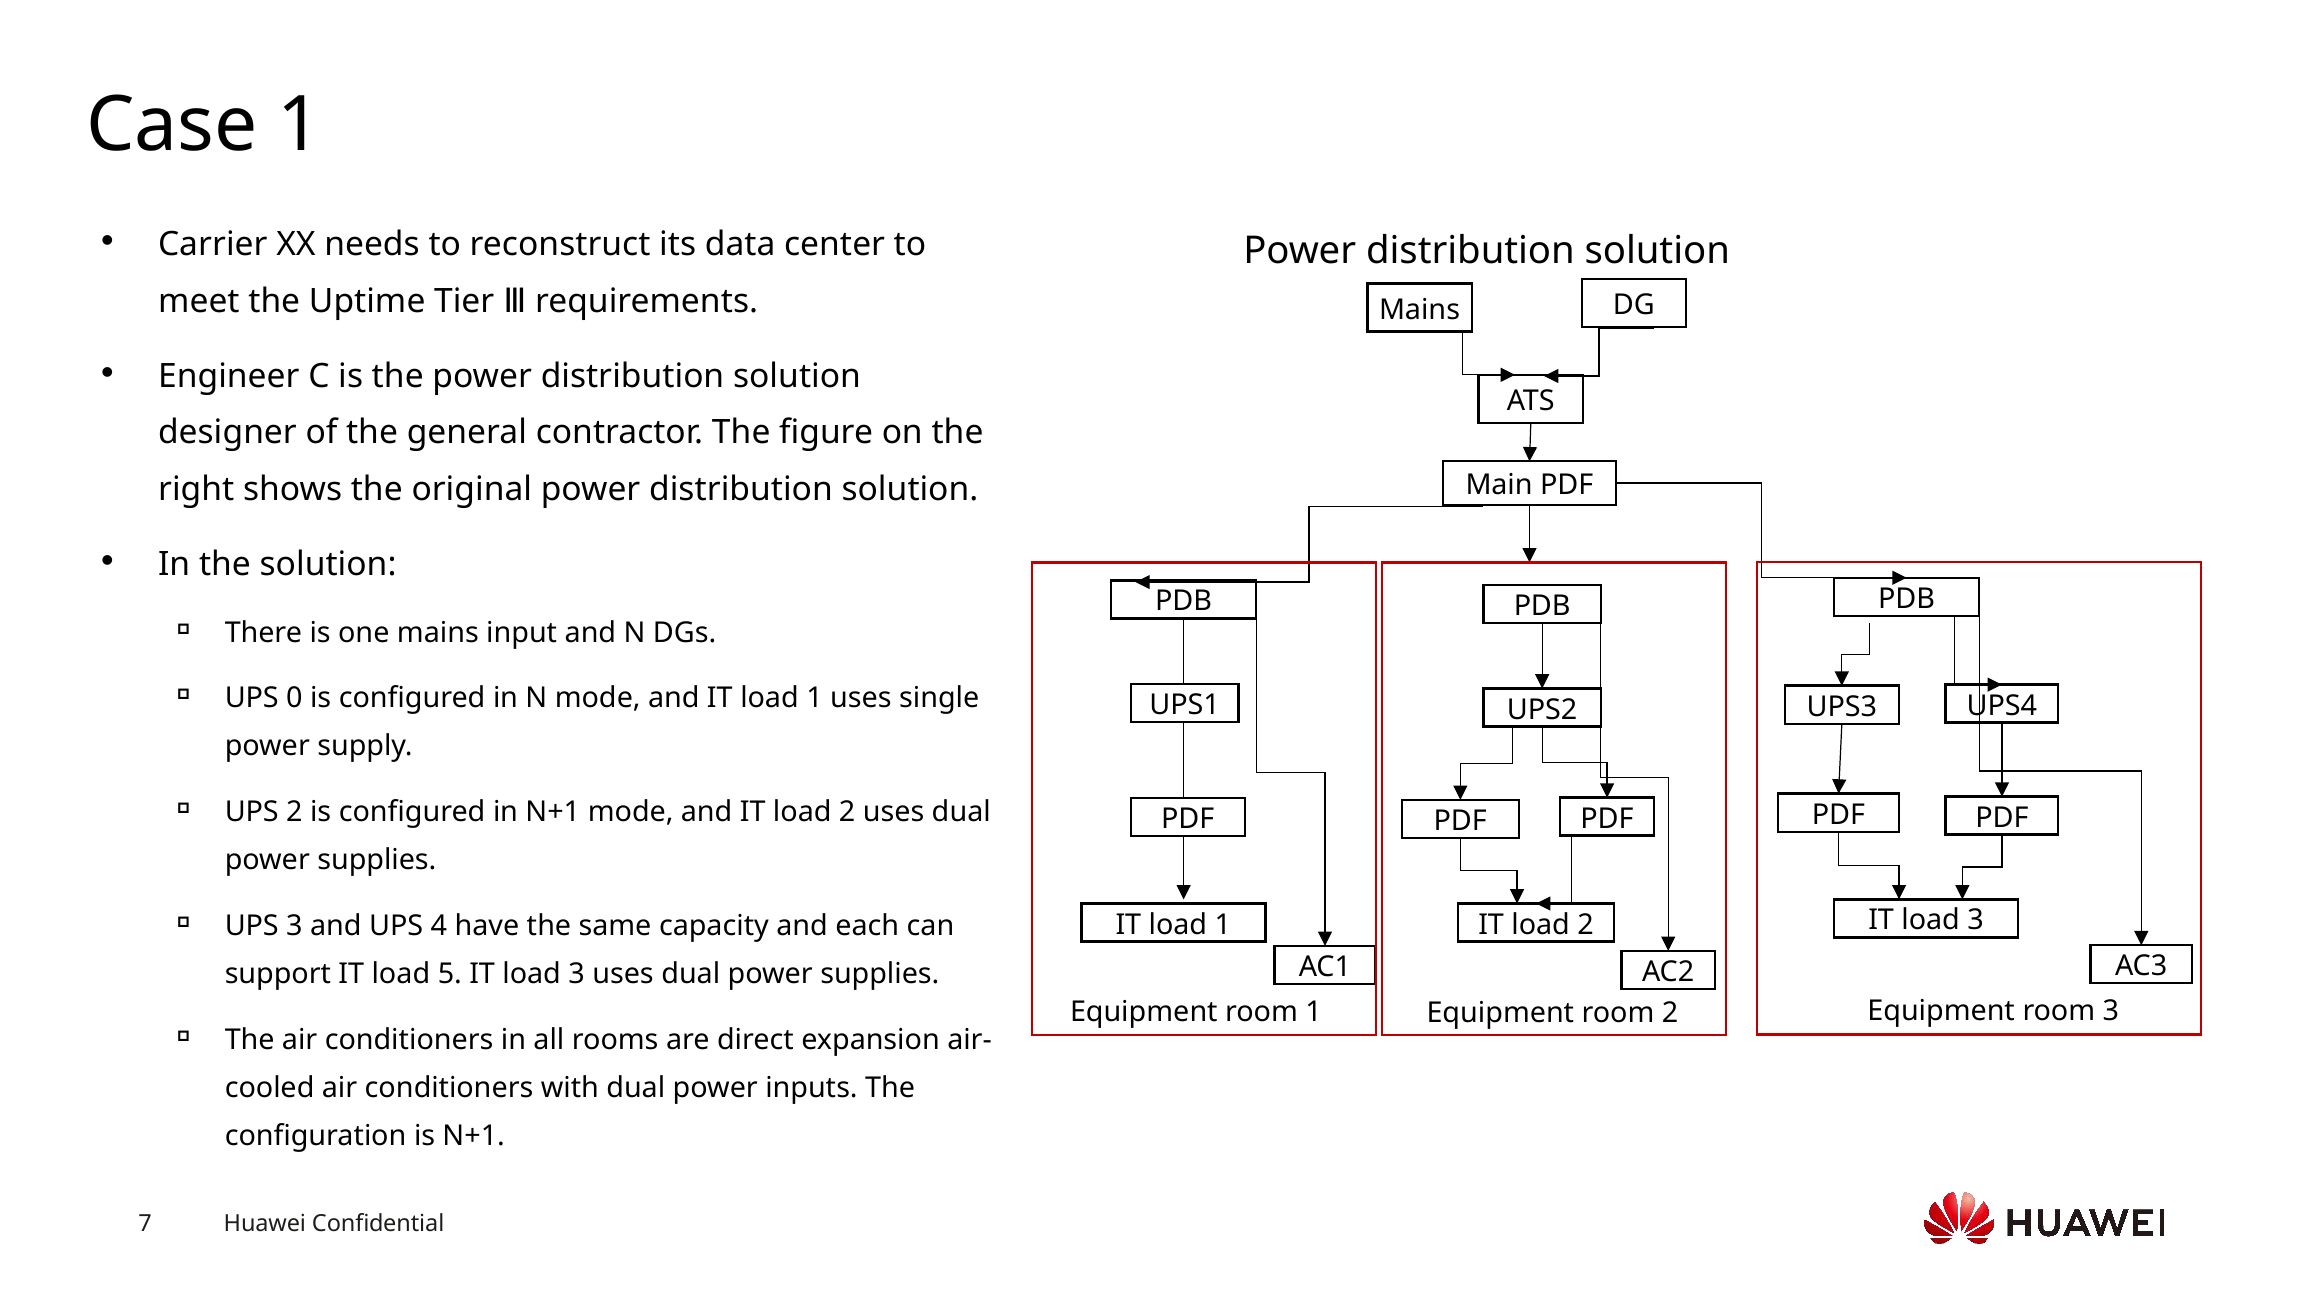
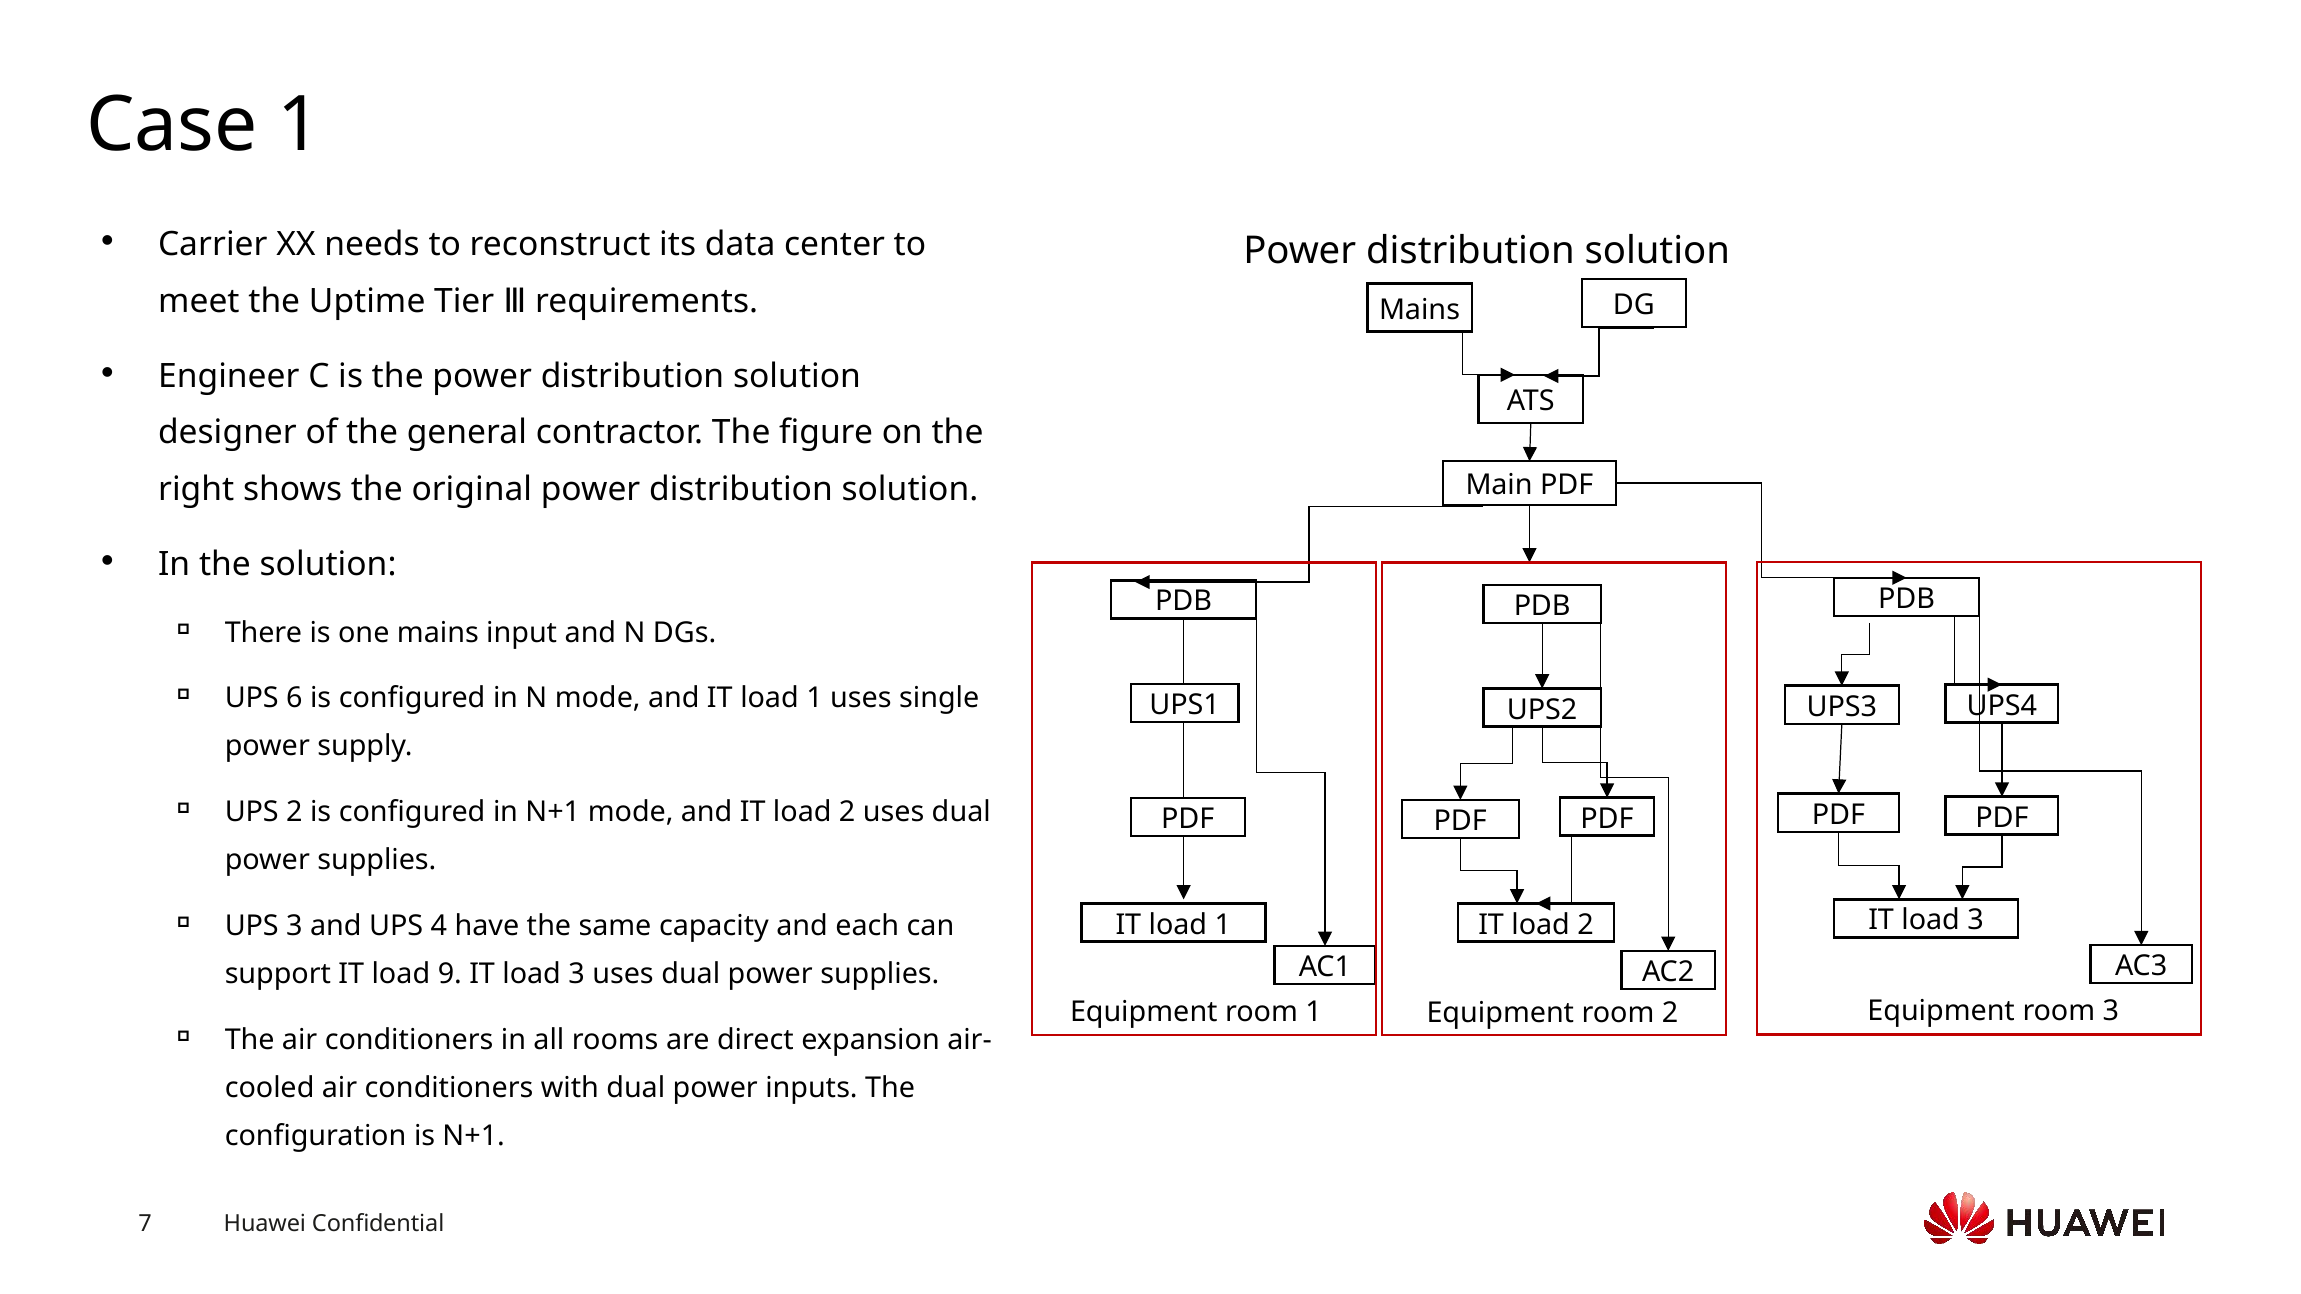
0: 0 -> 6
5: 5 -> 9
